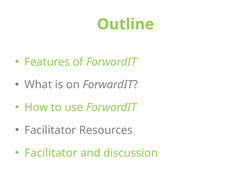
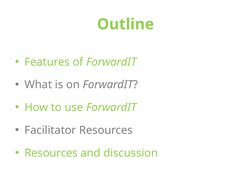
Facilitator at (51, 153): Facilitator -> Resources
